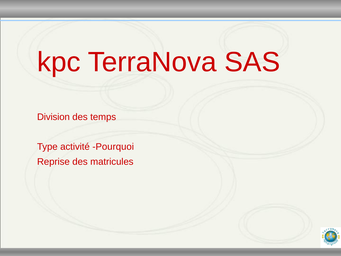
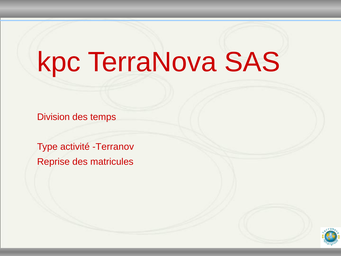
Pourquoi: Pourquoi -> Terranov
